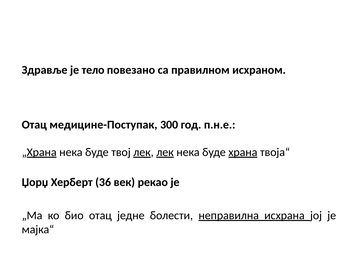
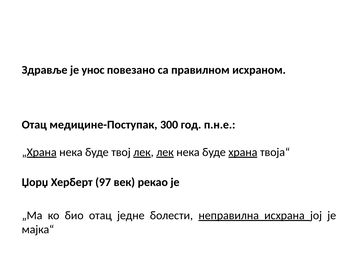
тело: тело -> унос
36: 36 -> 97
